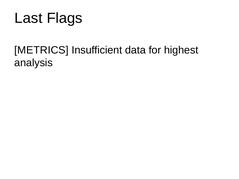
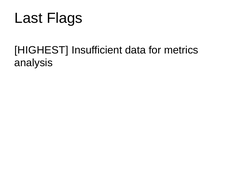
METRICS: METRICS -> HIGHEST
highest: highest -> metrics
